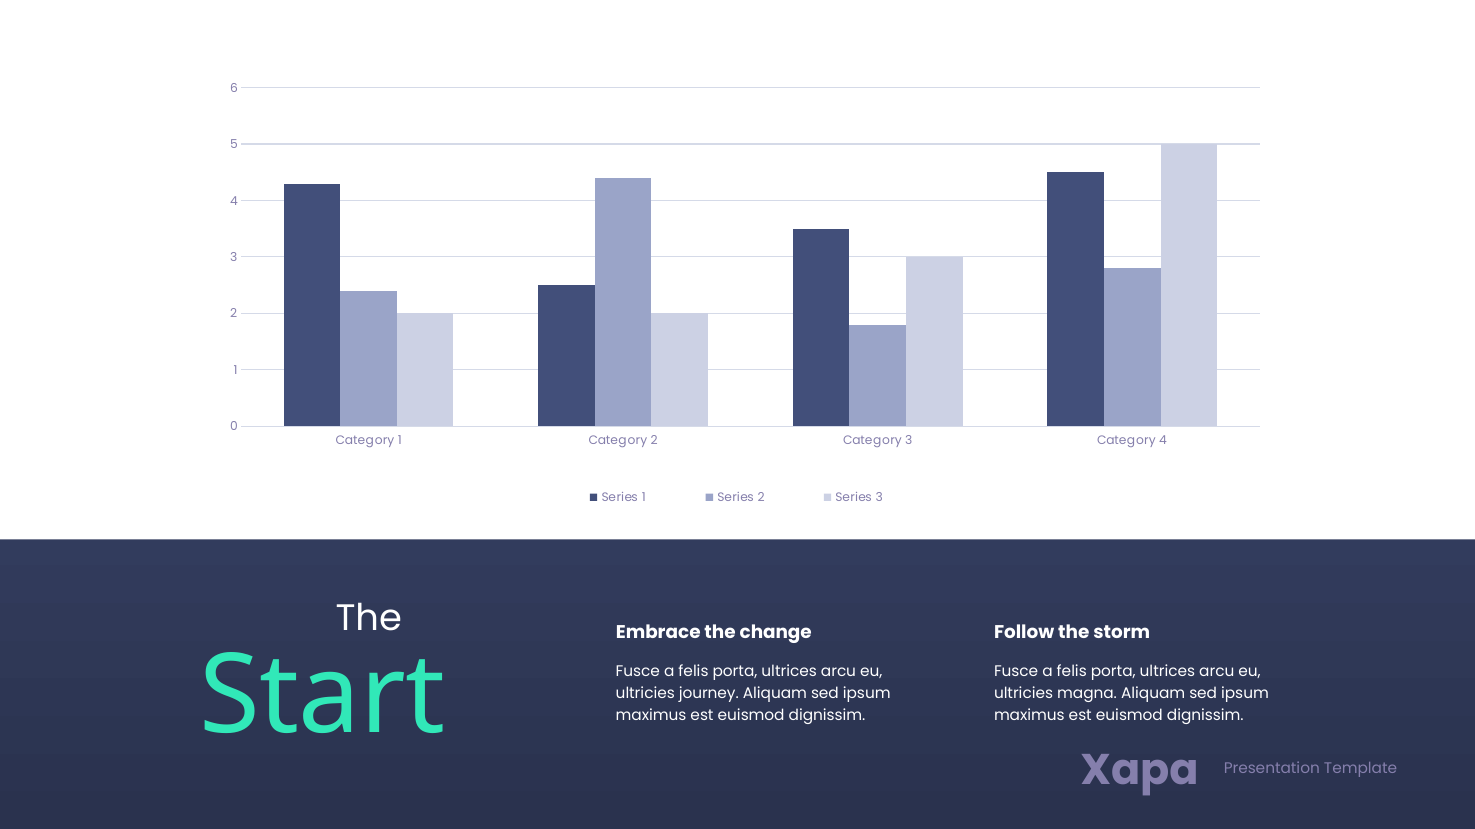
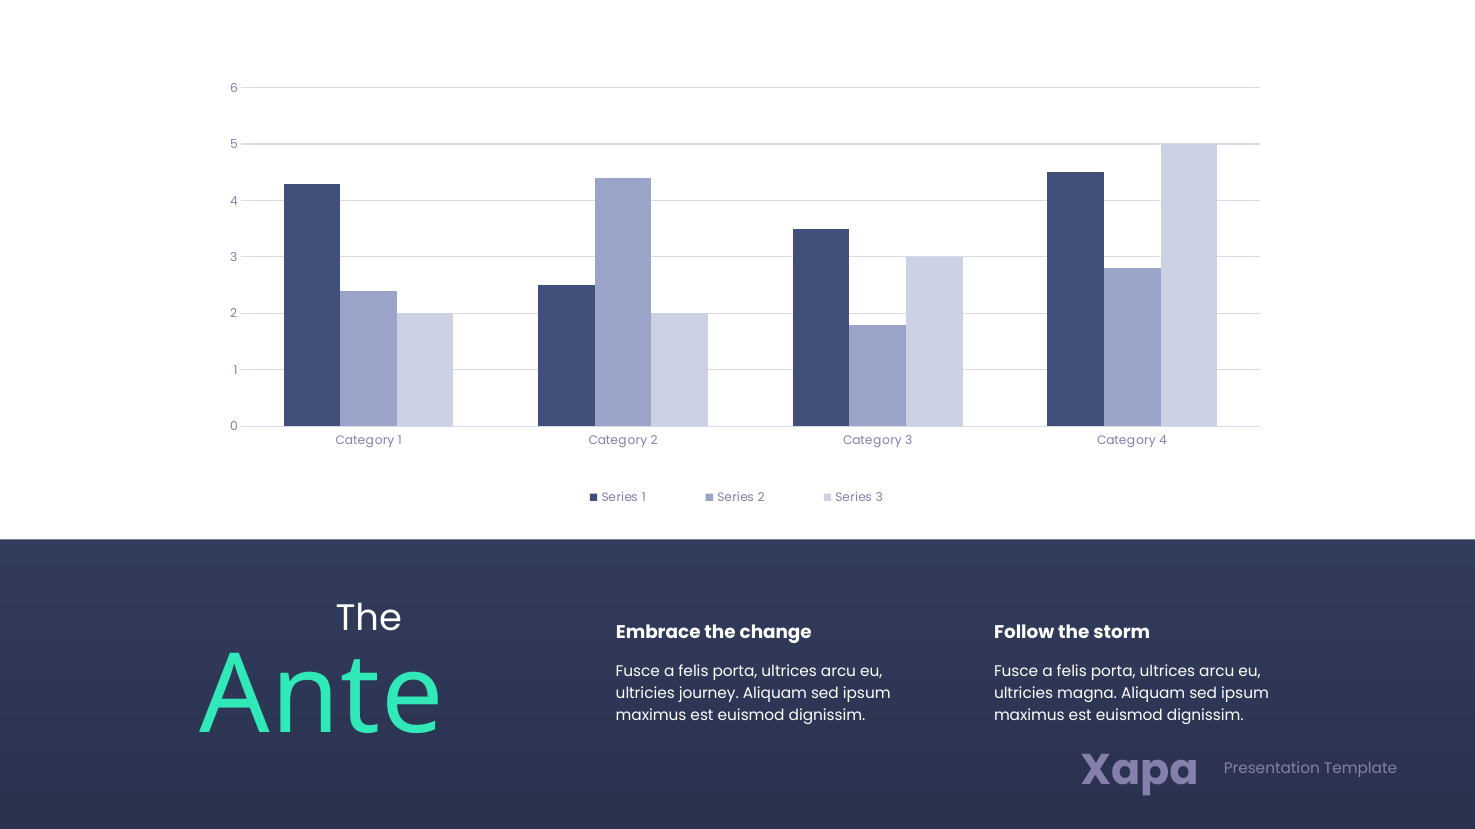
Start: Start -> Ante
